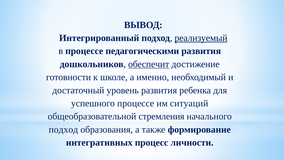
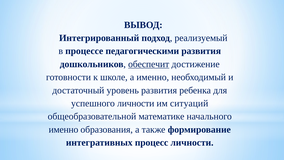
реализуемый underline: present -> none
успешного процессе: процессе -> личности
стремления: стремления -> математике
подход at (63, 129): подход -> именно
